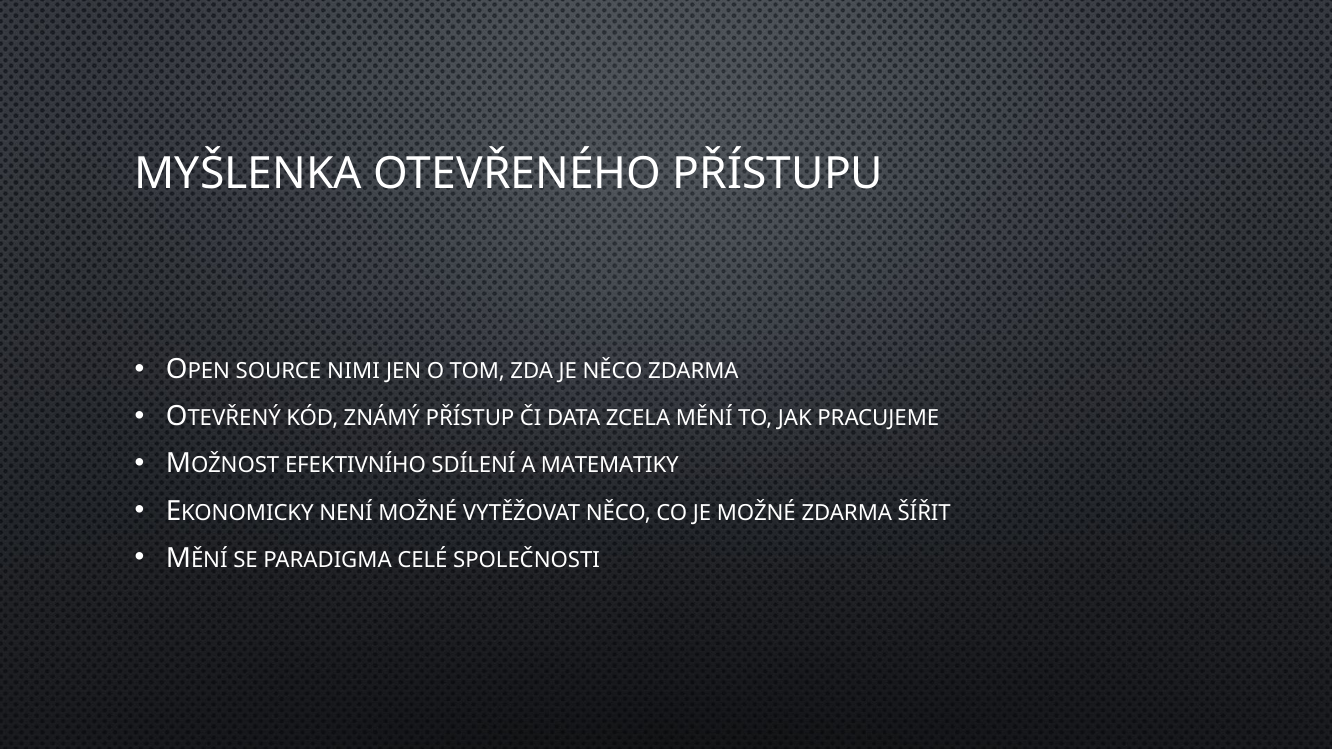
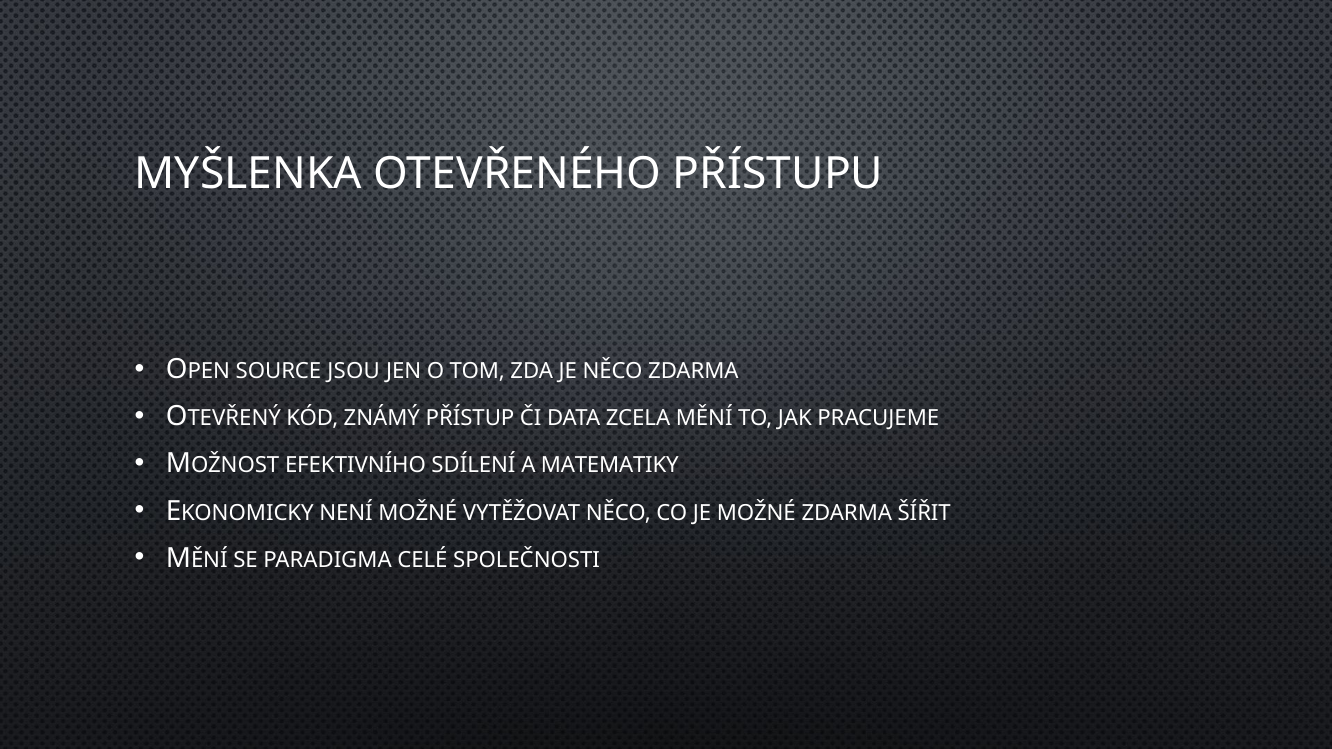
NIMI: NIMI -> JSOU
